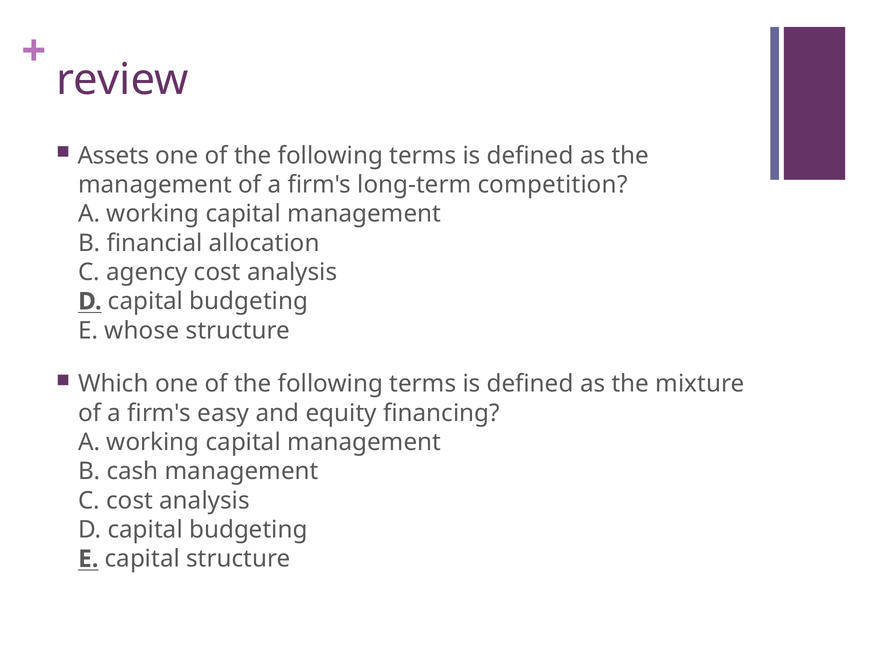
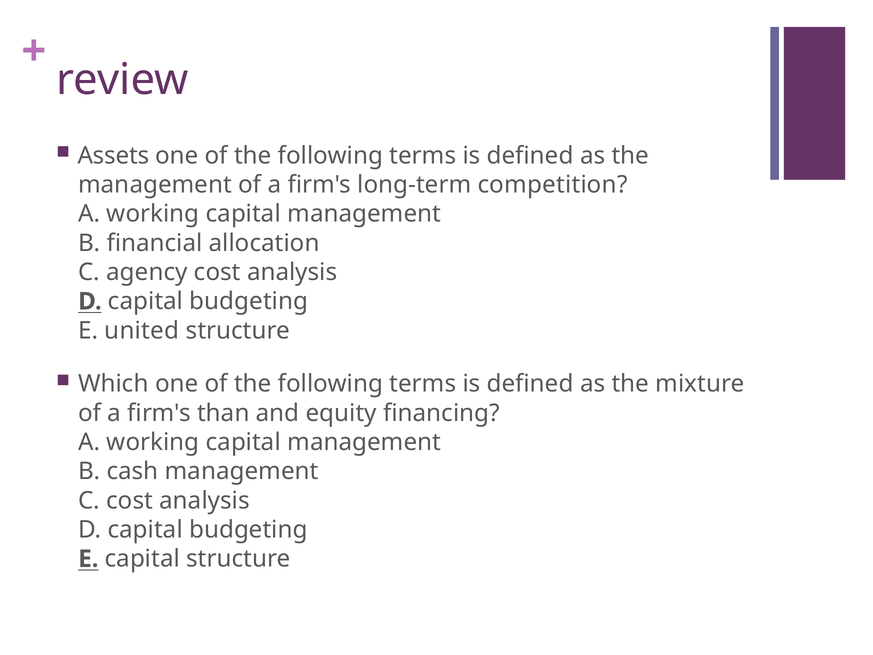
whose: whose -> united
easy: easy -> than
